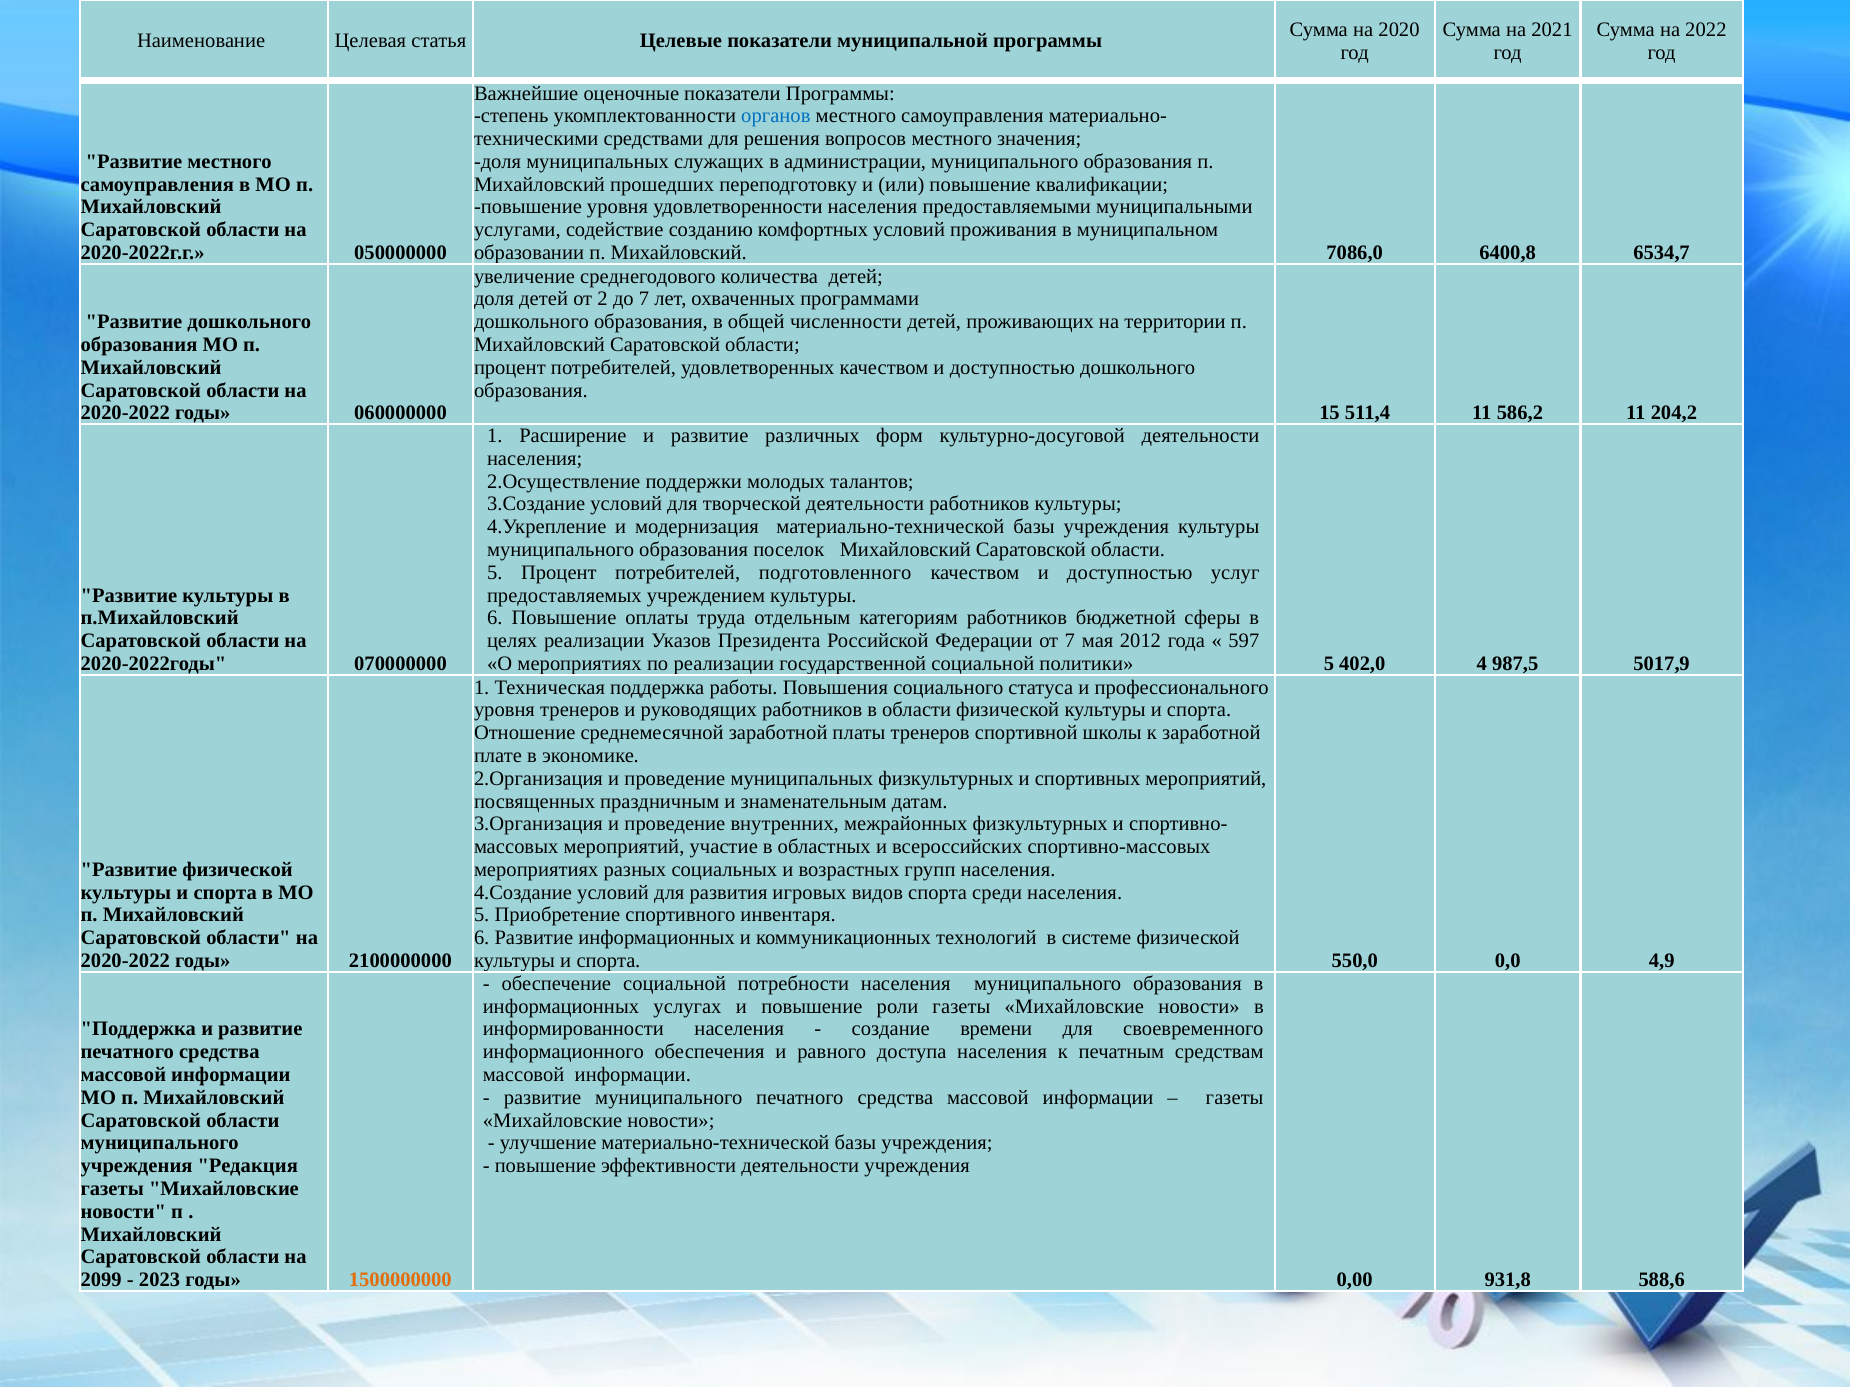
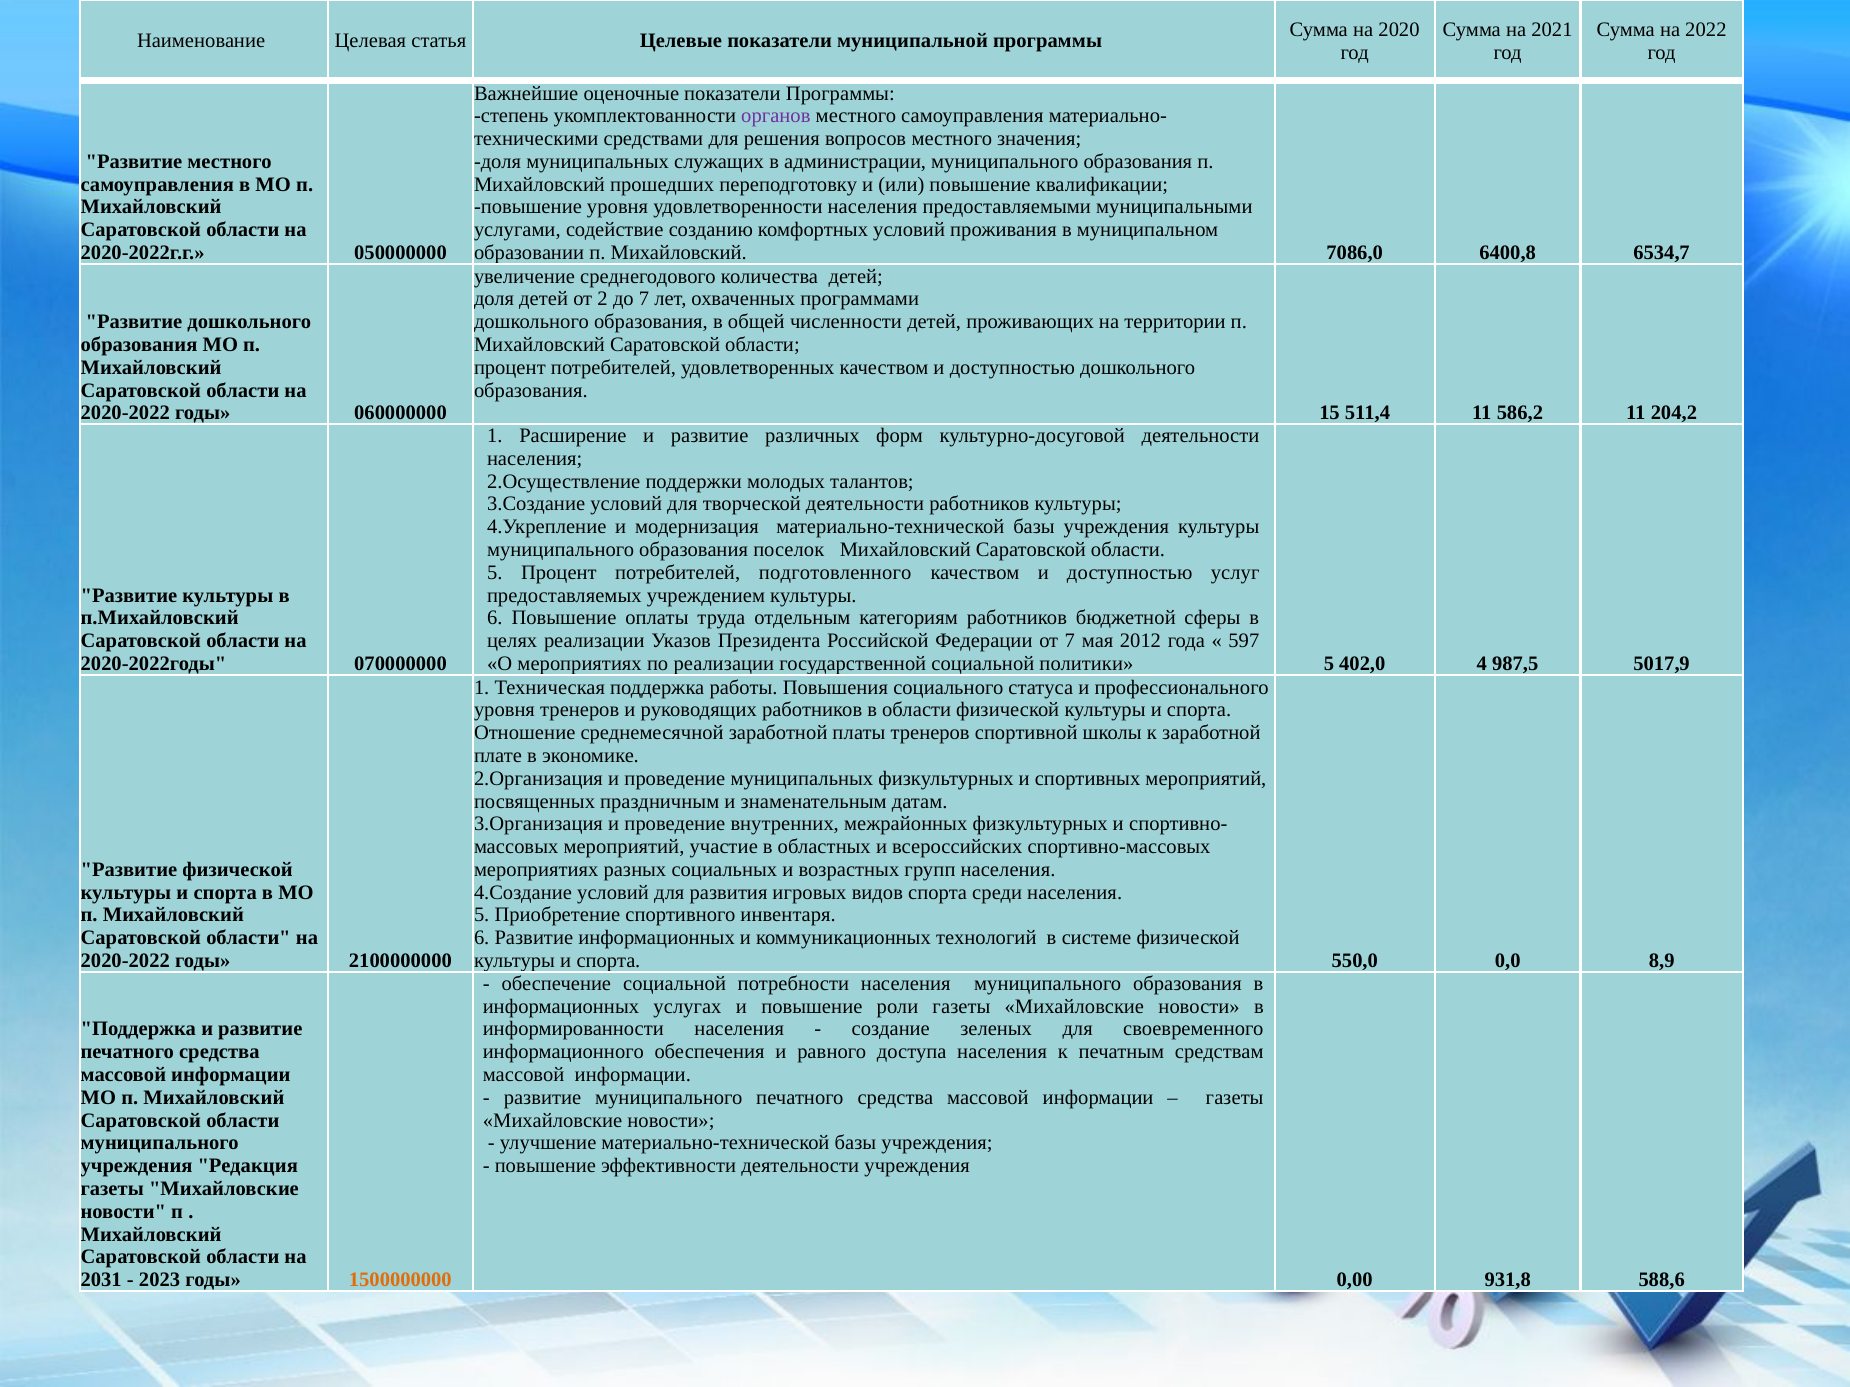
органов colour: blue -> purple
4,9: 4,9 -> 8,9
времени: времени -> зеленых
2099: 2099 -> 2031
